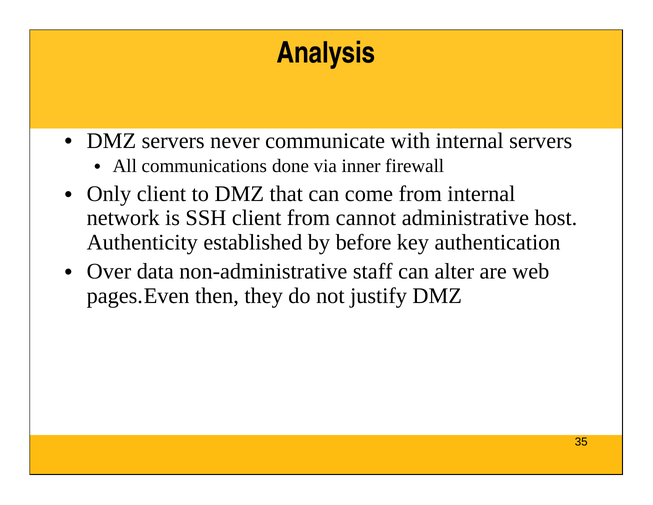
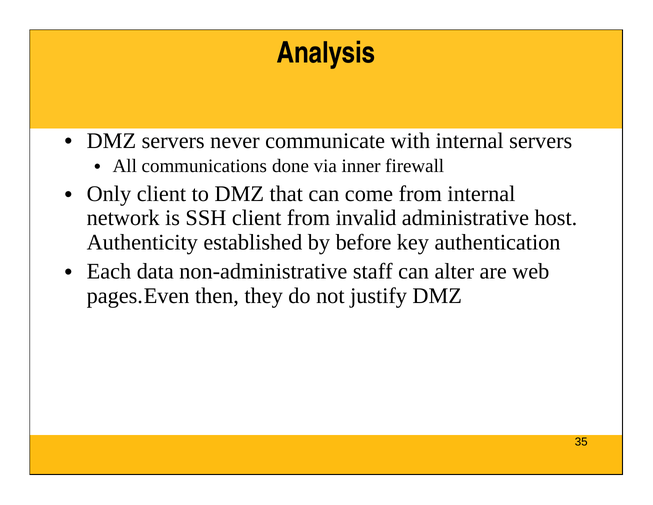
cannot: cannot -> invalid
Over: Over -> Each
